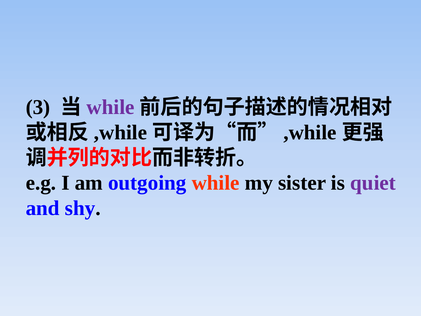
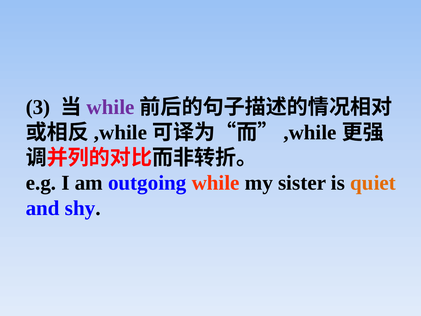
quiet colour: purple -> orange
